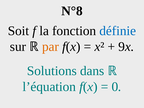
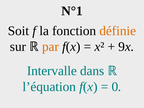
N°8: N°8 -> N°1
définie colour: blue -> orange
Solutions: Solutions -> Intervalle
